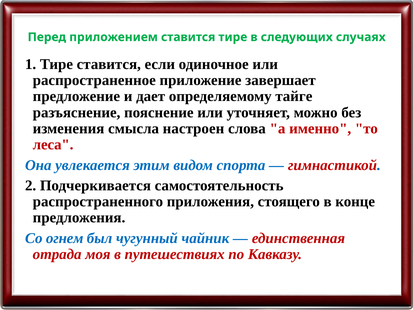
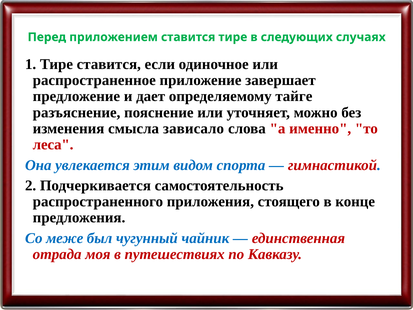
настроен: настроен -> зависало
огнем: огнем -> меже
